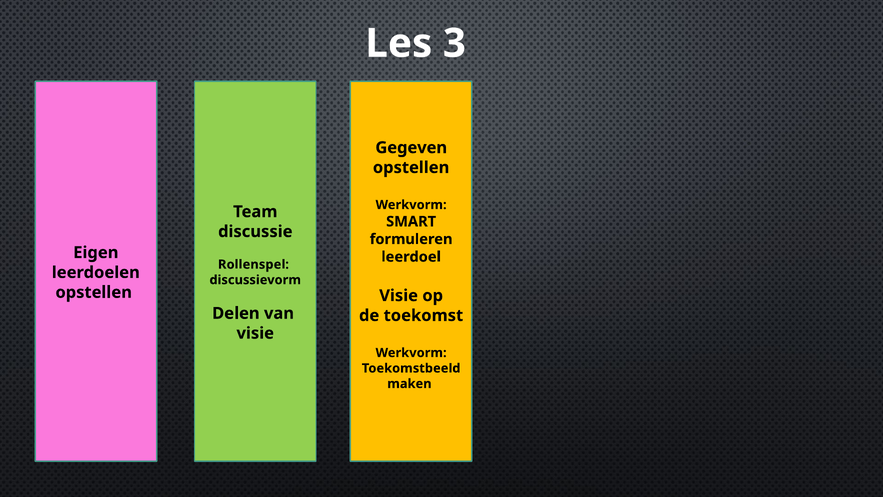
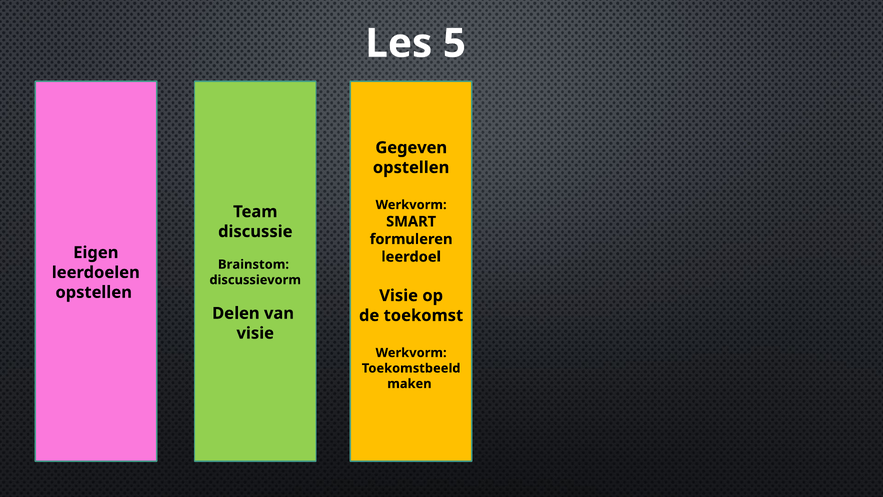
3: 3 -> 5
Rollenspel: Rollenspel -> Brainstom
